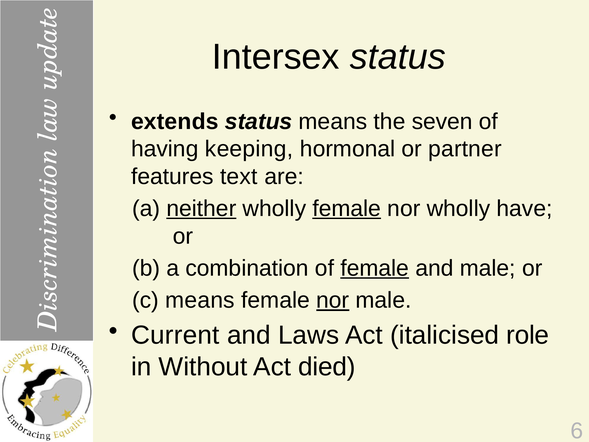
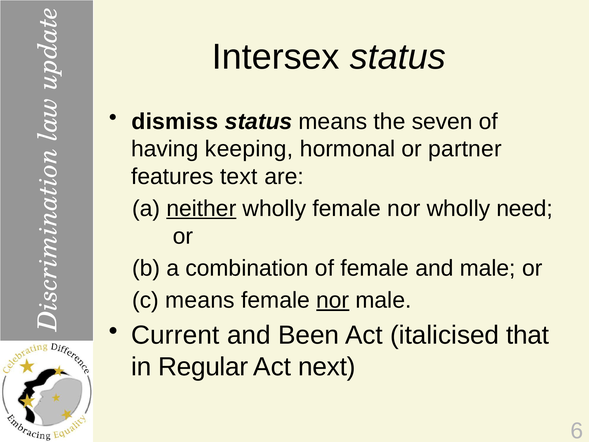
extends: extends -> dismiss
female at (347, 208) underline: present -> none
have: have -> need
female at (375, 268) underline: present -> none
Laws: Laws -> Been
role: role -> that
Without: Without -> Regular
died: died -> next
